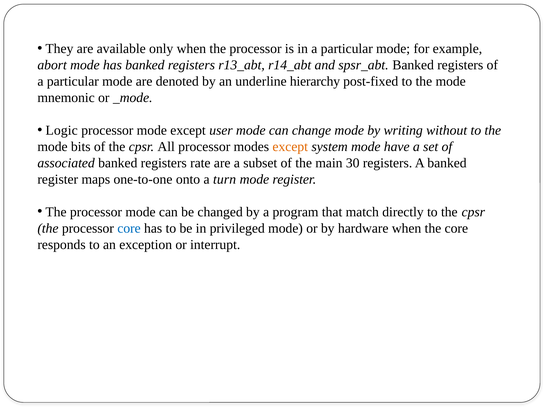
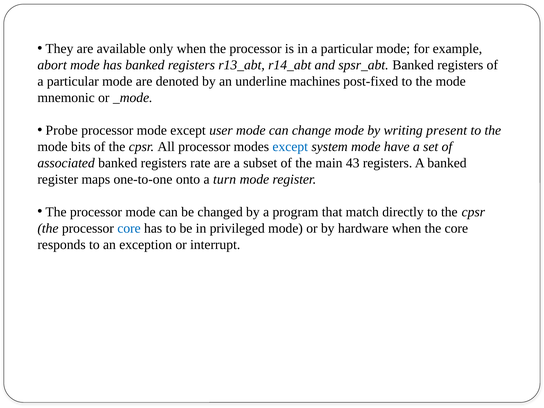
hierarchy: hierarchy -> machines
Logic: Logic -> Probe
without: without -> present
except at (290, 147) colour: orange -> blue
30: 30 -> 43
